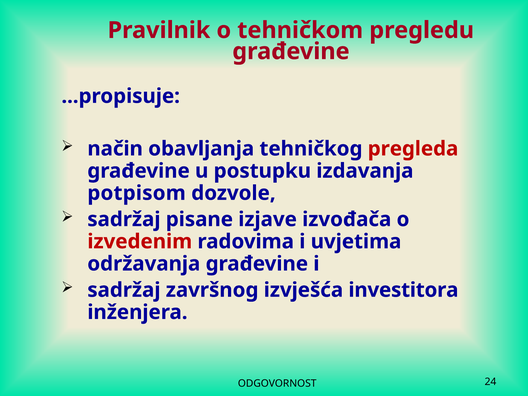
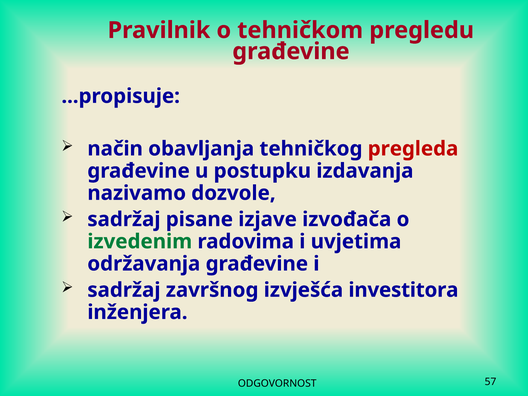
potpisom: potpisom -> nazivamo
izvedenim colour: red -> green
24: 24 -> 57
